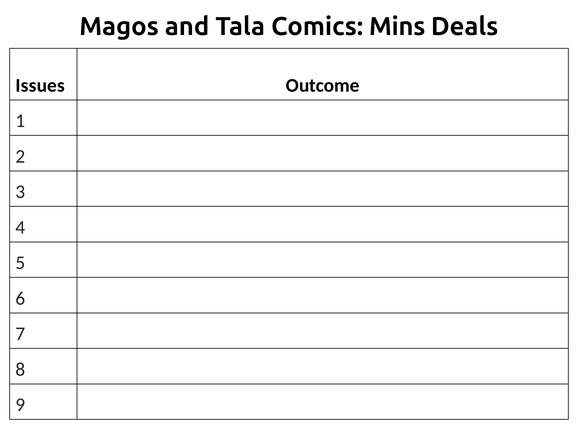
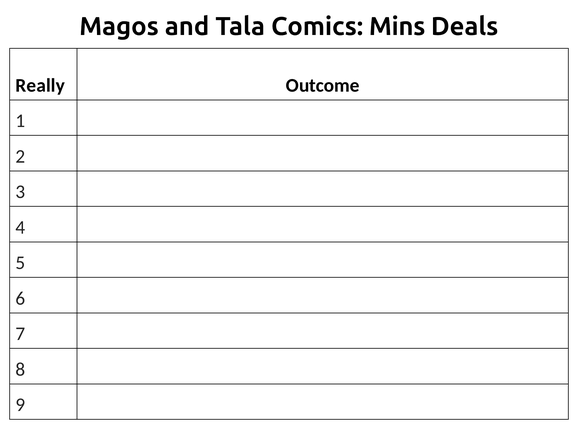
Issues: Issues -> Really
